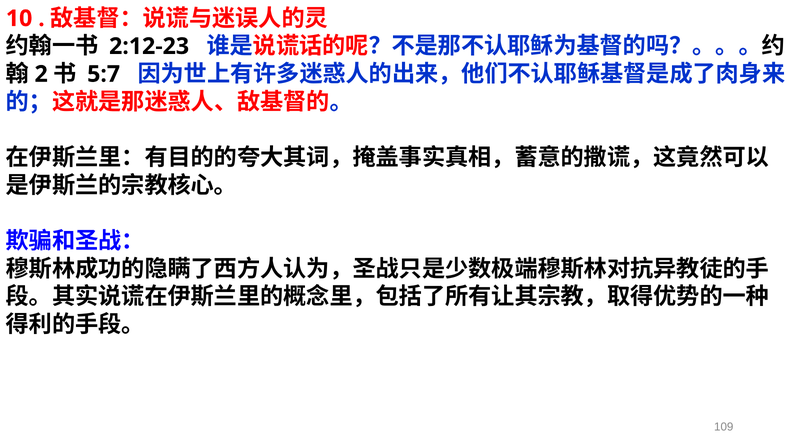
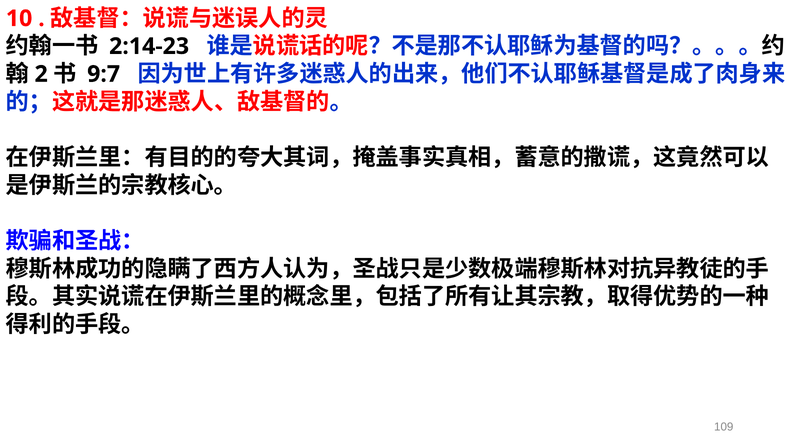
2:12-23: 2:12-23 -> 2:14-23
5:7: 5:7 -> 9:7
